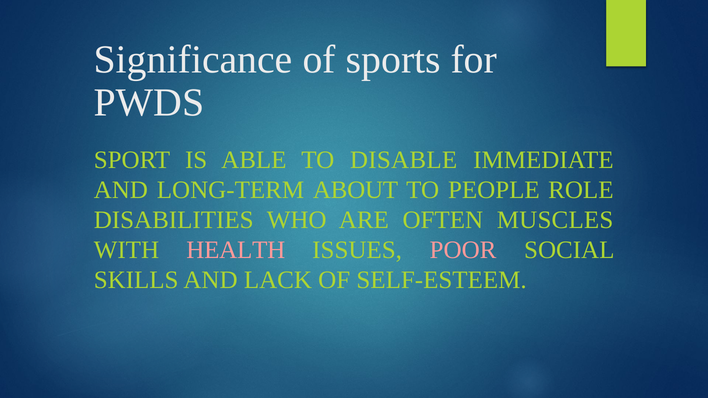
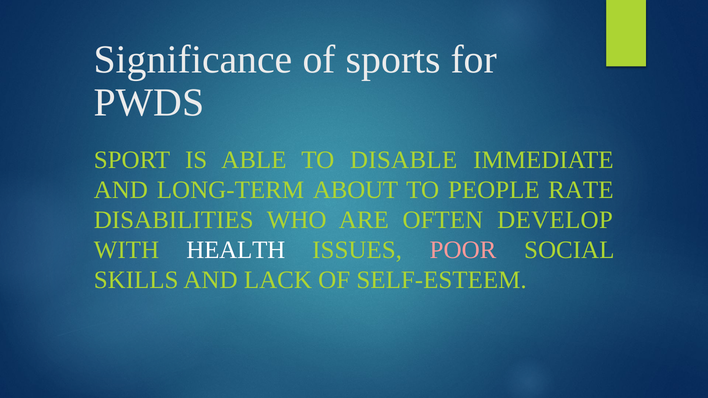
ROLE: ROLE -> RATE
MUSCLES: MUSCLES -> DEVELOP
HEALTH colour: pink -> white
